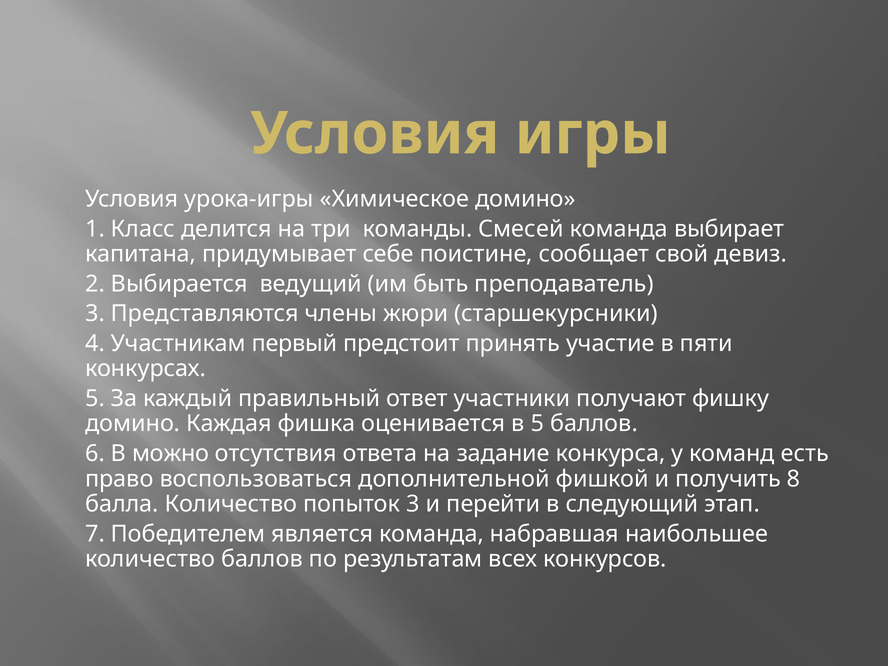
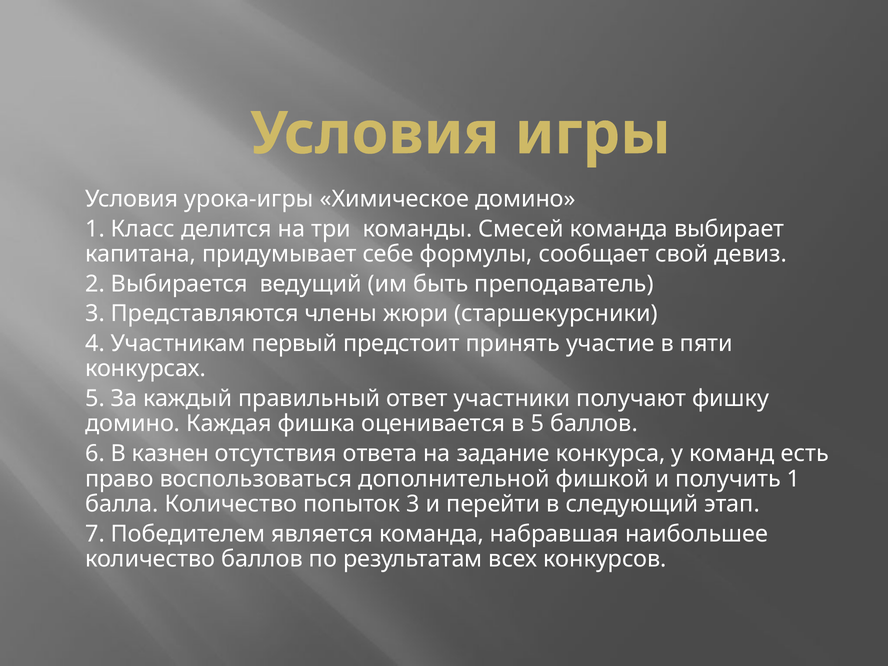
поистине: поистине -> формулы
можно: можно -> казнен
получить 8: 8 -> 1
